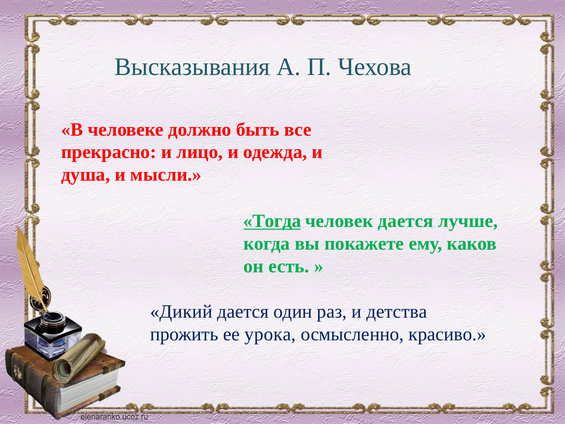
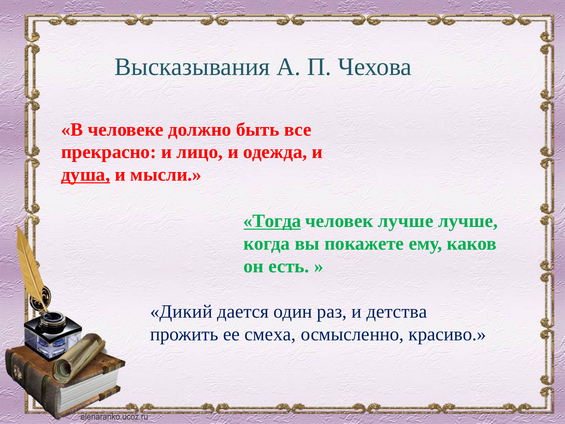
душа underline: none -> present
человек дается: дается -> лучше
урока: урока -> смеха
